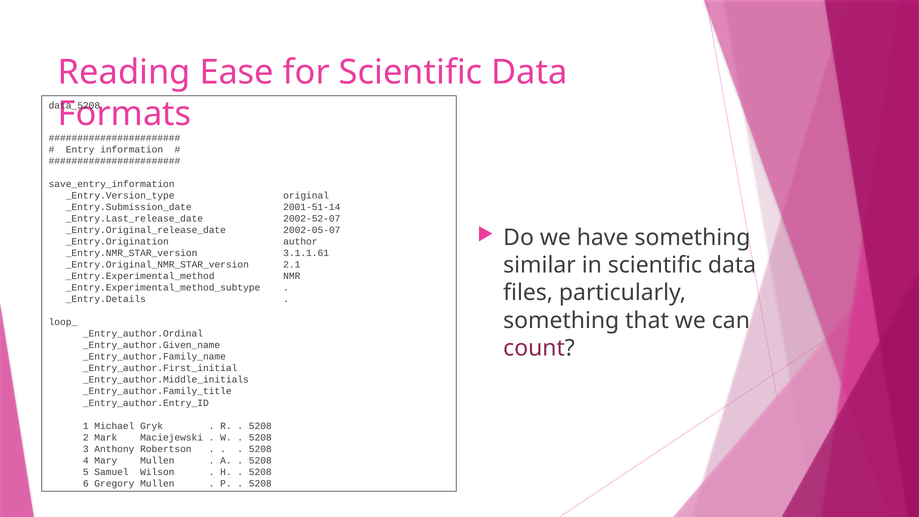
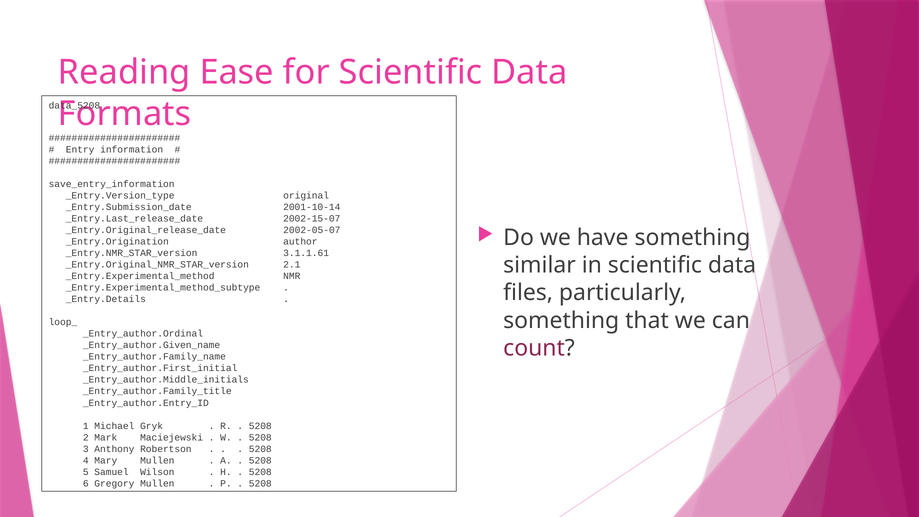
2001-51-14: 2001-51-14 -> 2001-10-14
2002-52-07: 2002-52-07 -> 2002-15-07
